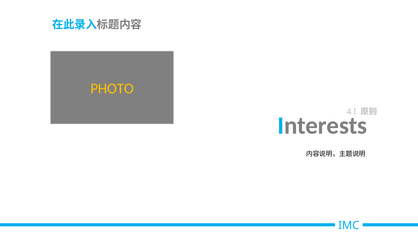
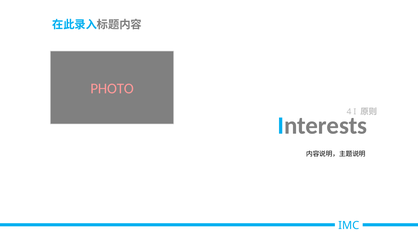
PHOTO colour: yellow -> pink
